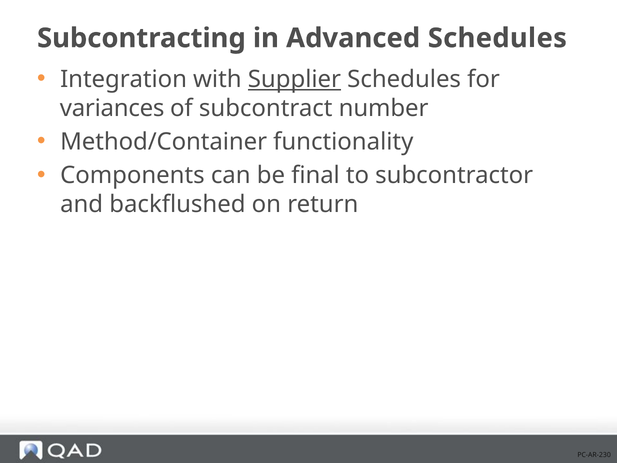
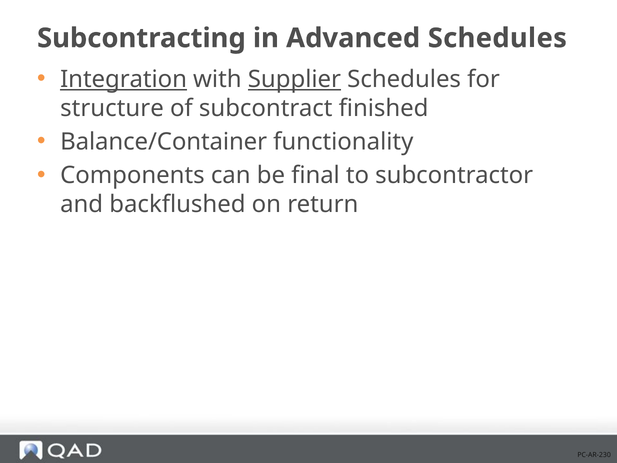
Integration underline: none -> present
variances: variances -> structure
number: number -> finished
Method/Container: Method/Container -> Balance/Container
